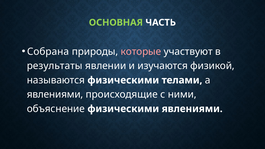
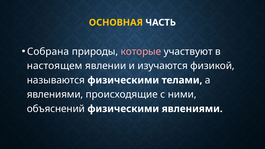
ОСНОВНАЯ colour: light green -> yellow
результаты: результаты -> настоящем
объяснение: объяснение -> объяснений
